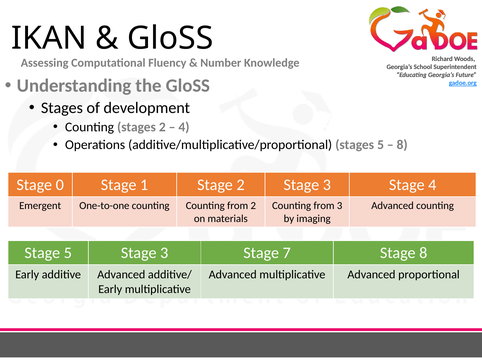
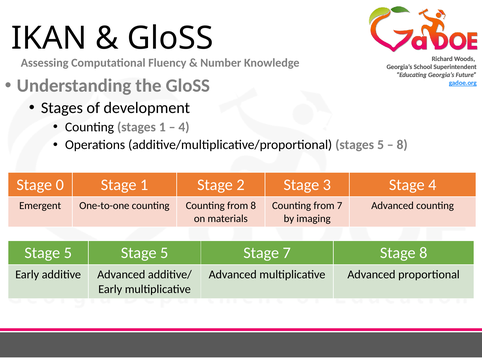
stages 2: 2 -> 1
from 2: 2 -> 8
from 3: 3 -> 7
5 Stage 3: 3 -> 5
